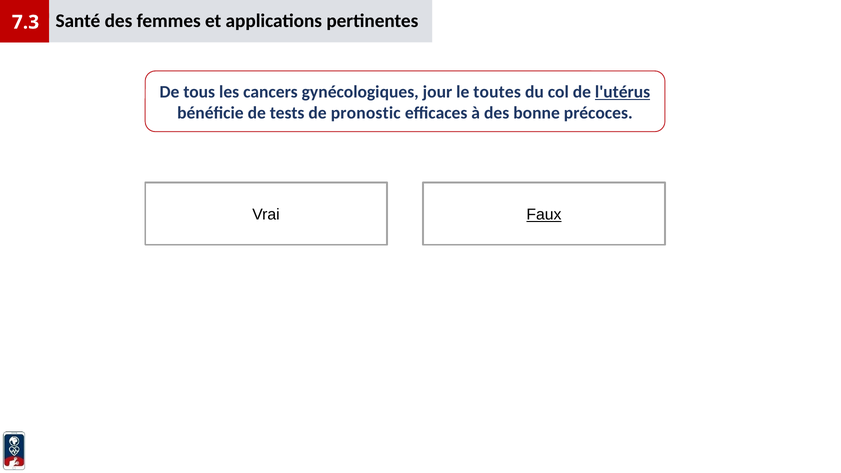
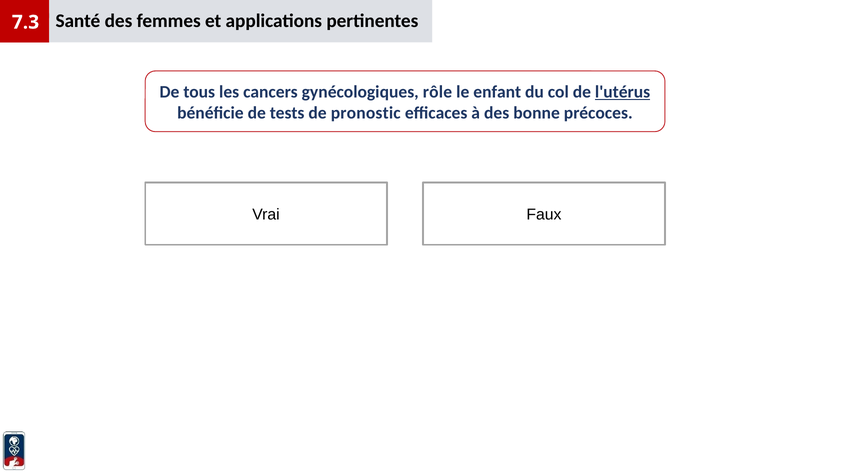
jour: jour -> rôle
toutes: toutes -> enfant
Faux underline: present -> none
